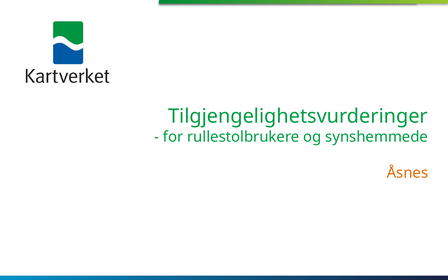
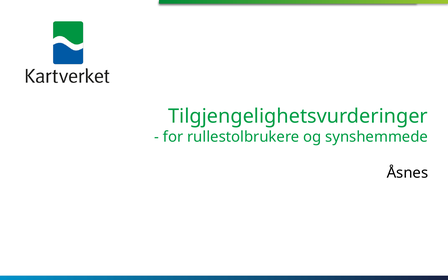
Åsnes colour: orange -> black
